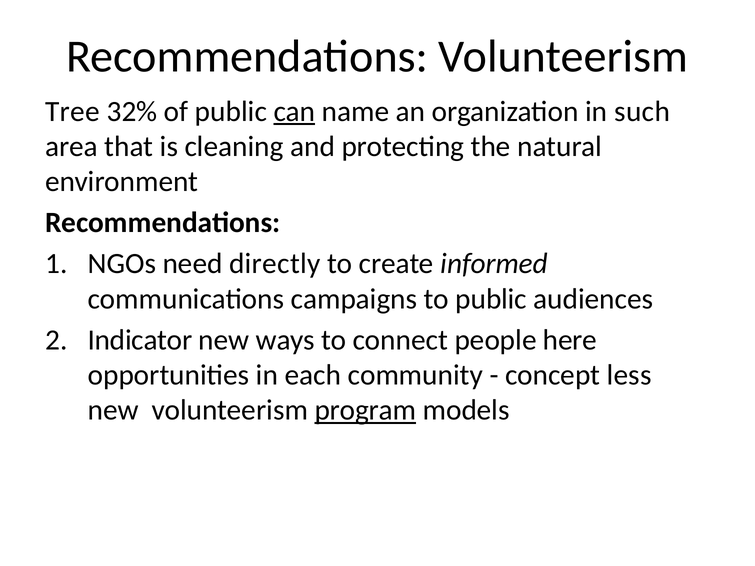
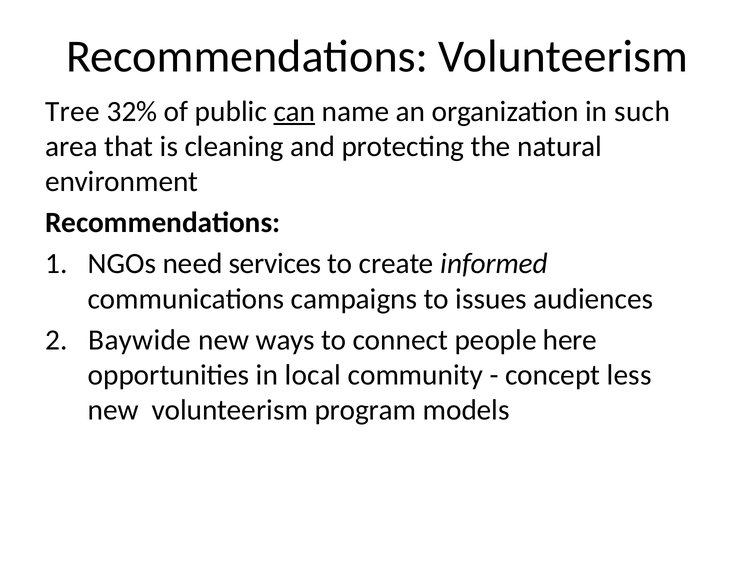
directly: directly -> services
to public: public -> issues
Indicator: Indicator -> Baywide
each: each -> local
program underline: present -> none
